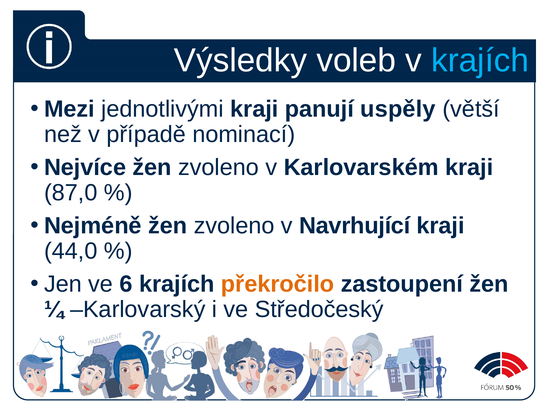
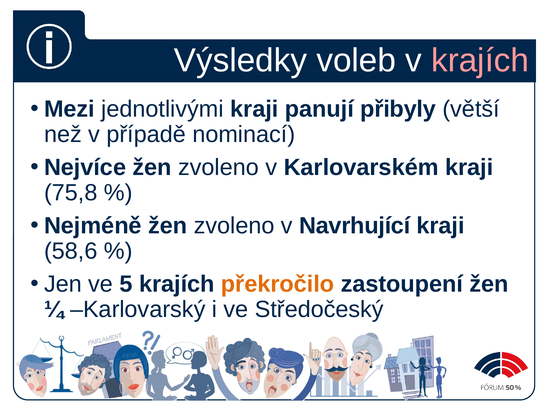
krajích at (480, 60) colour: light blue -> pink
uspěly: uspěly -> přibyly
87,0: 87,0 -> 75,8
44,0: 44,0 -> 58,6
6: 6 -> 5
